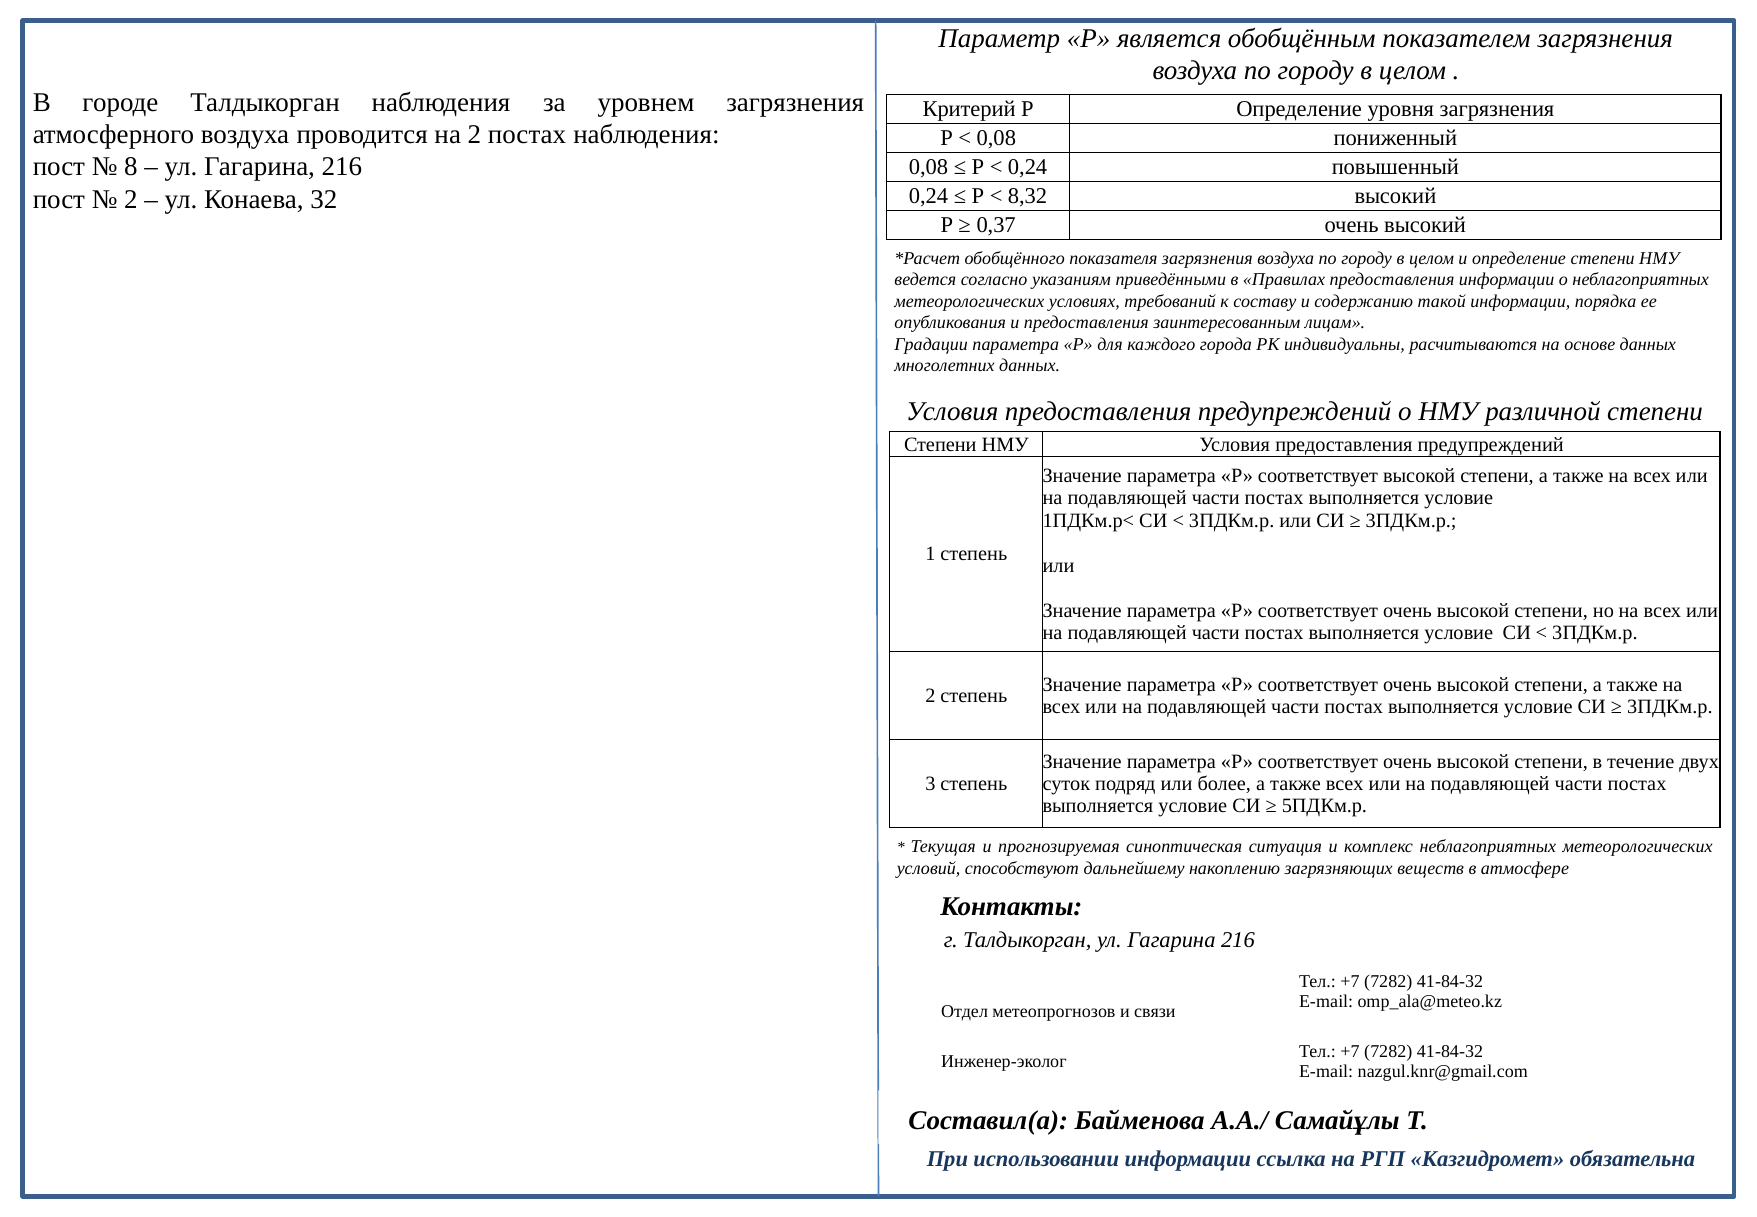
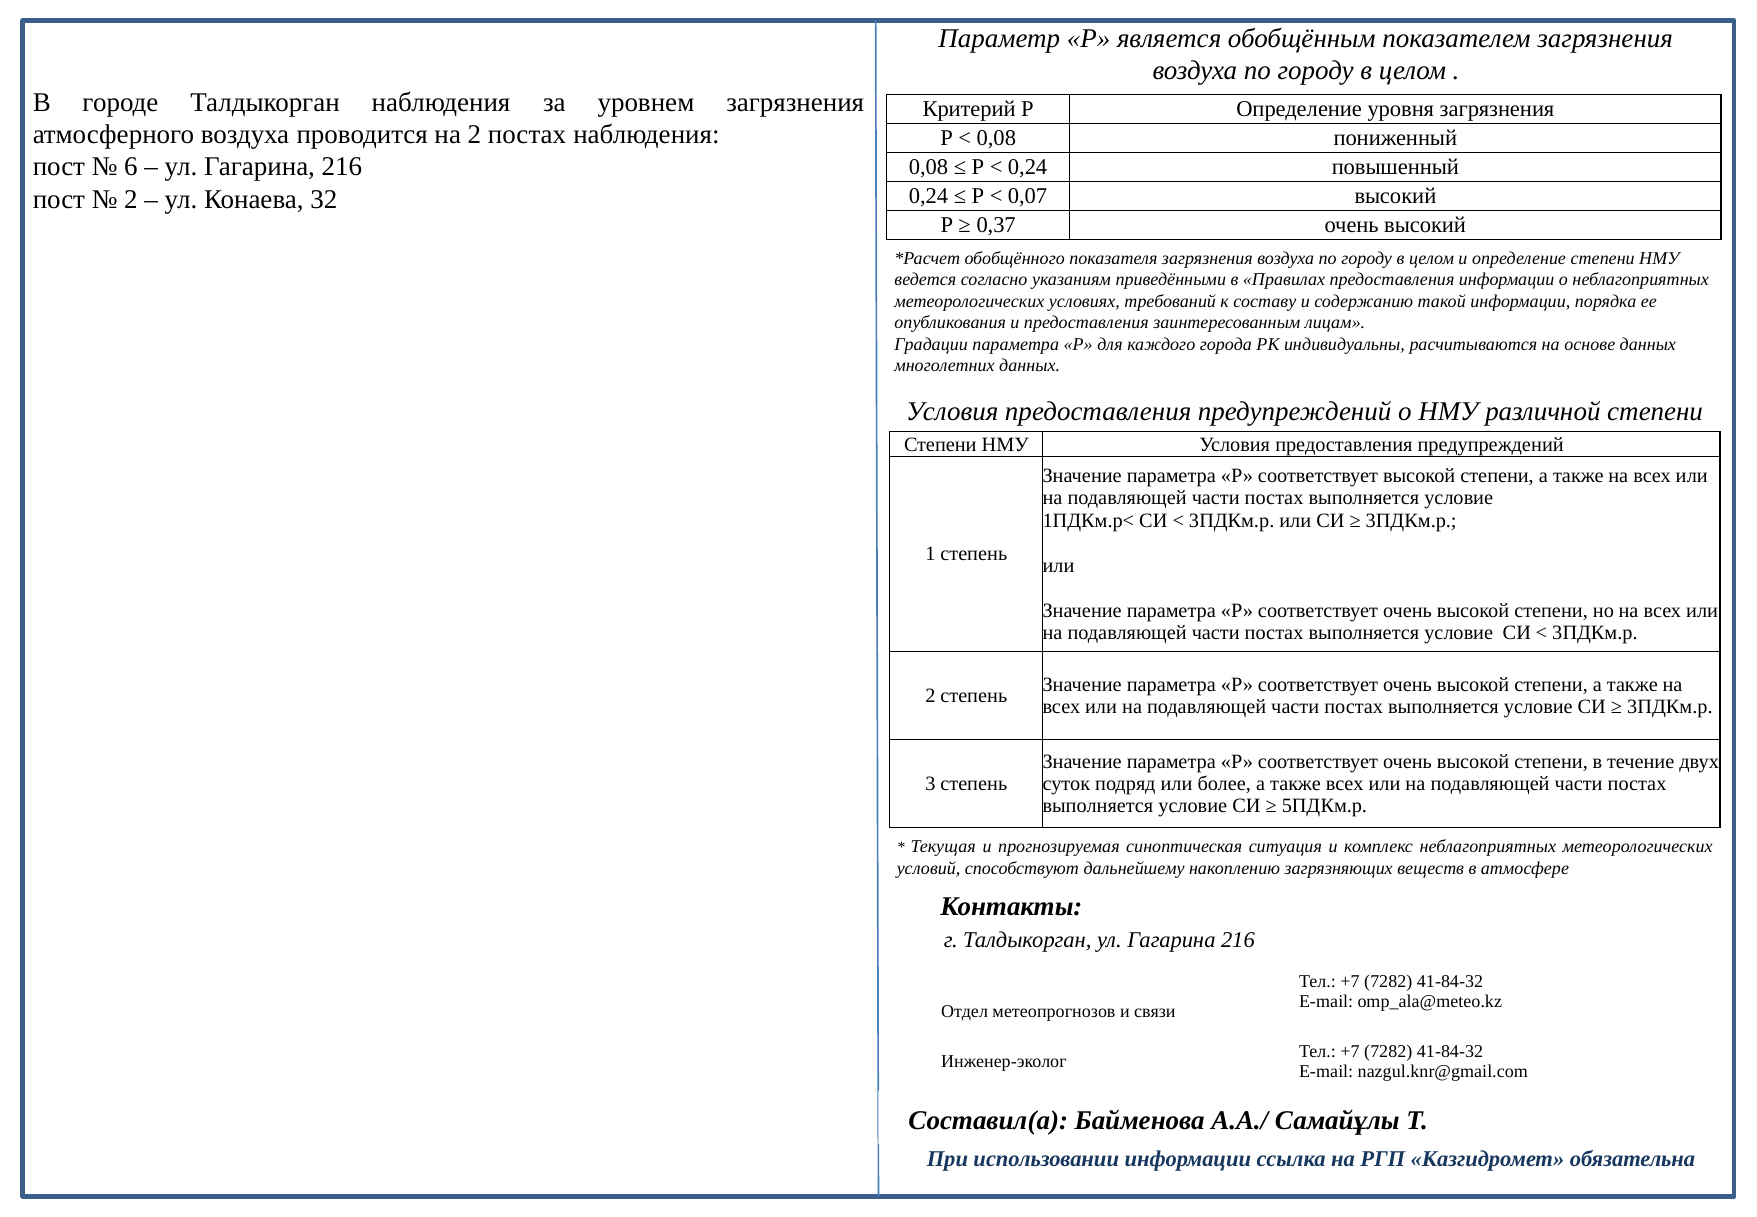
8: 8 -> 6
8,32: 8,32 -> 0,07
